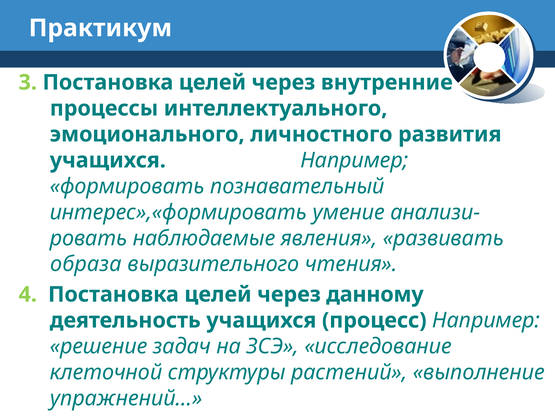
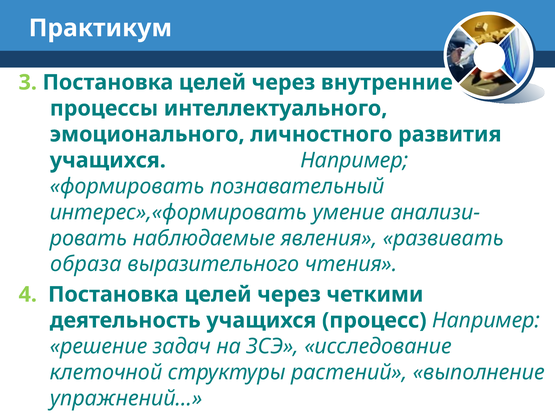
данному: данному -> четкими
